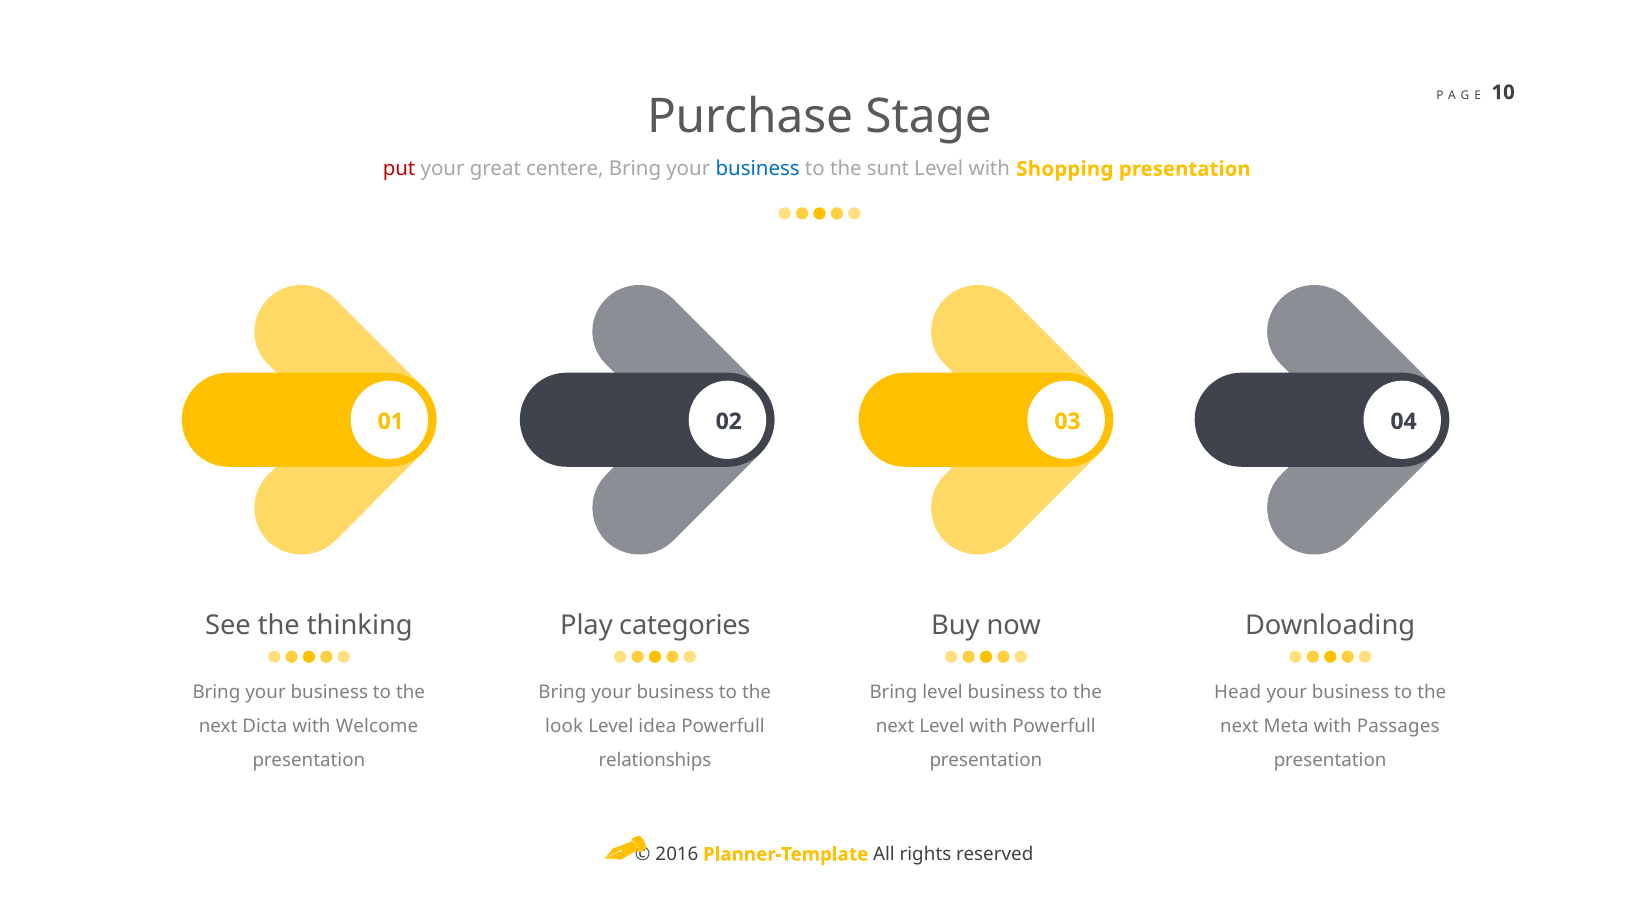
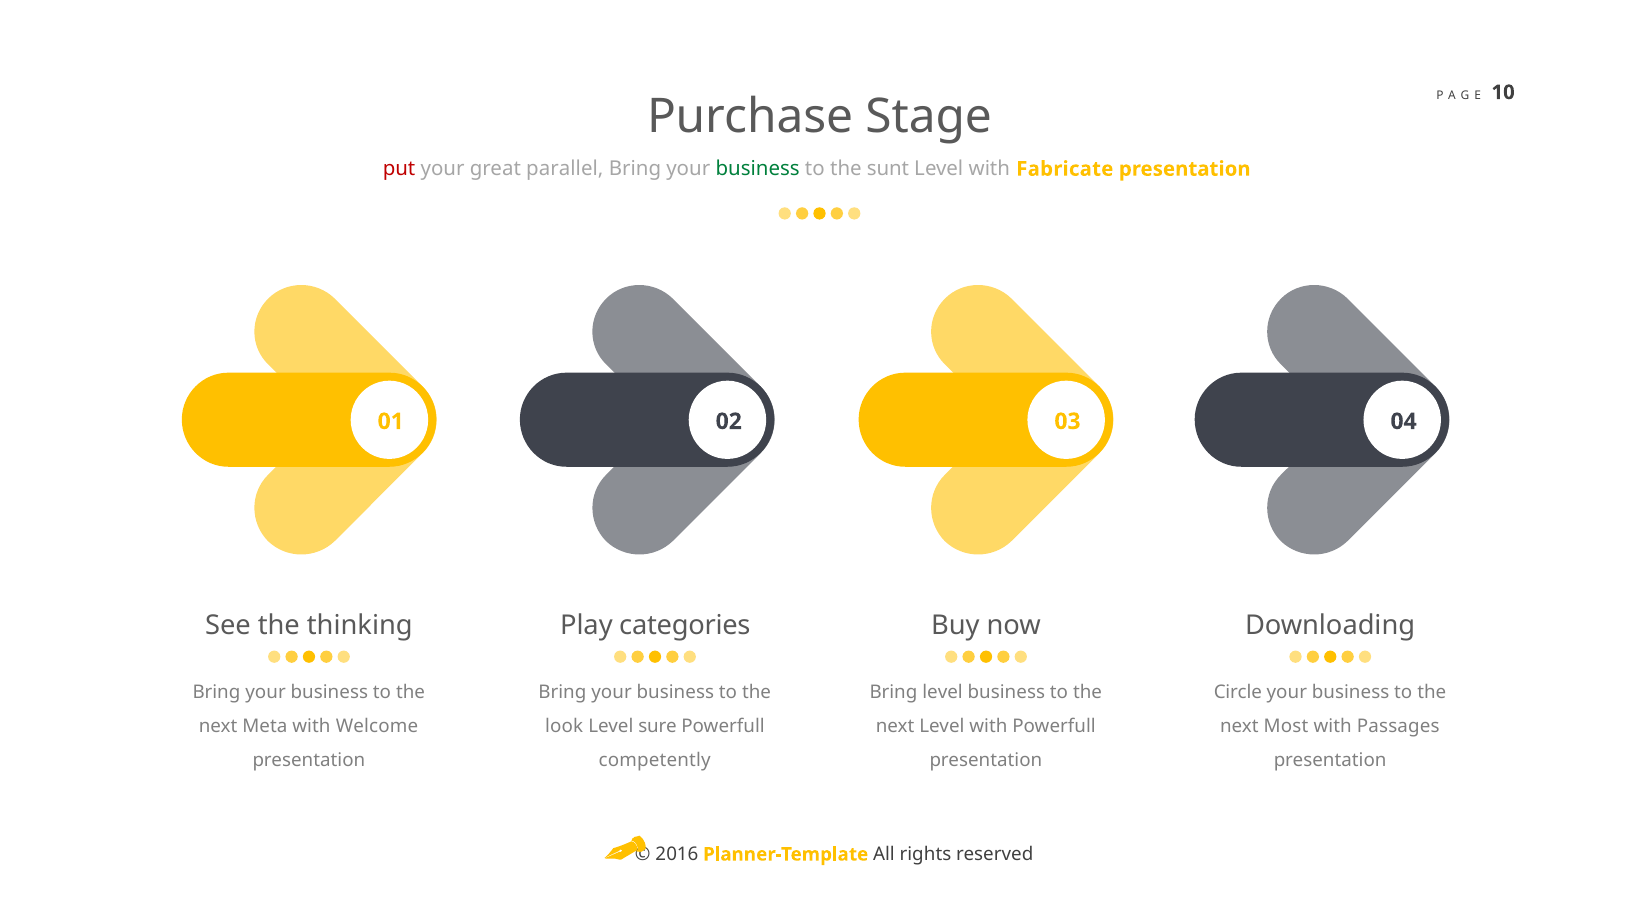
centere: centere -> parallel
business at (758, 169) colour: blue -> green
Shopping: Shopping -> Fabricate
Head: Head -> Circle
Dicta: Dicta -> Meta
idea: idea -> sure
Meta: Meta -> Most
relationships: relationships -> competently
